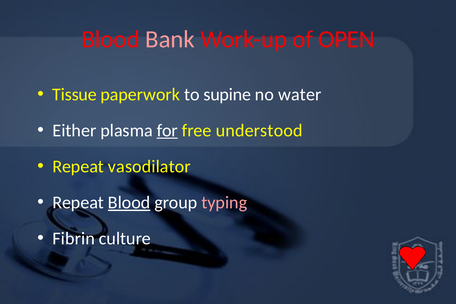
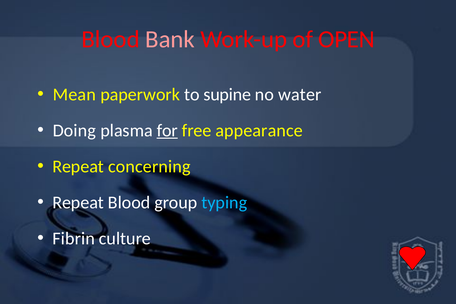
Tissue: Tissue -> Mean
Either: Either -> Doing
understood: understood -> appearance
vasodilator: vasodilator -> concerning
Blood at (129, 203) underline: present -> none
typing colour: pink -> light blue
